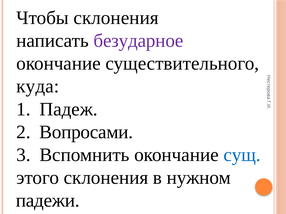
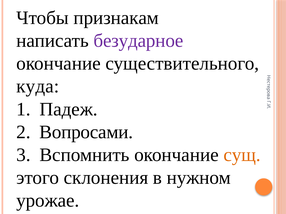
Чтобы склонения: склонения -> признакам
сущ colour: blue -> orange
падежи: падежи -> урожае
